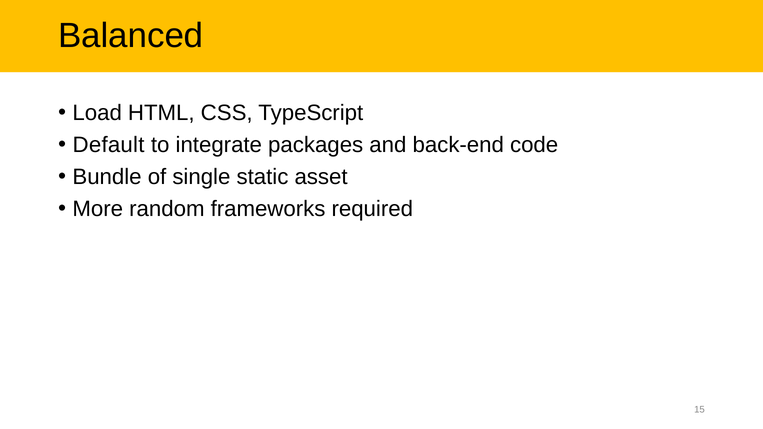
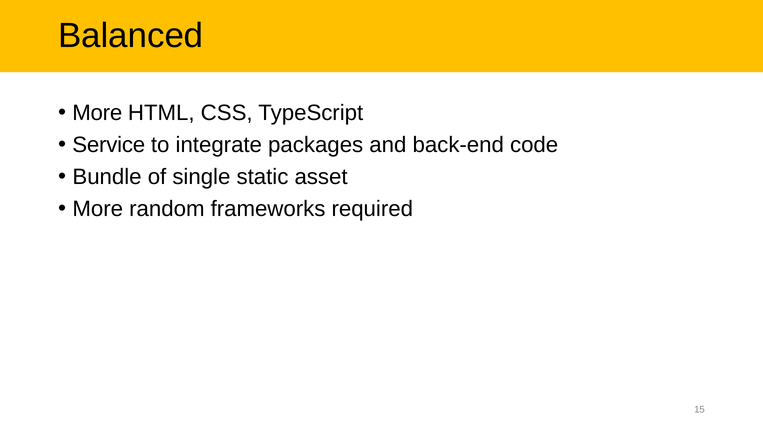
Load at (97, 113): Load -> More
Default: Default -> Service
